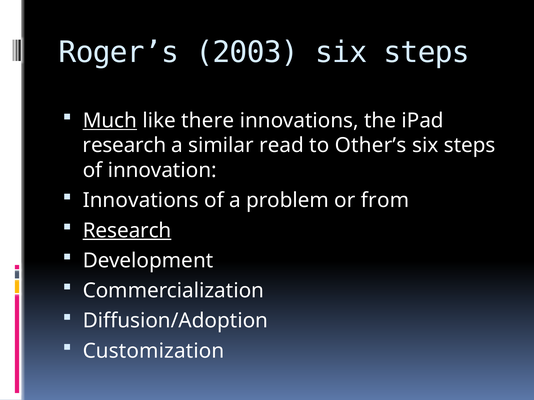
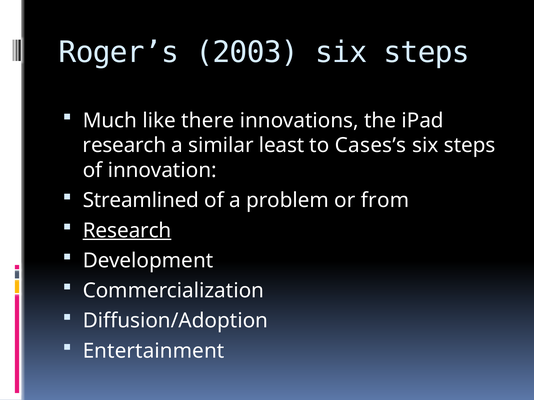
Much underline: present -> none
read: read -> least
Other’s: Other’s -> Cases’s
Innovations at (141, 201): Innovations -> Streamlined
Customization: Customization -> Entertainment
